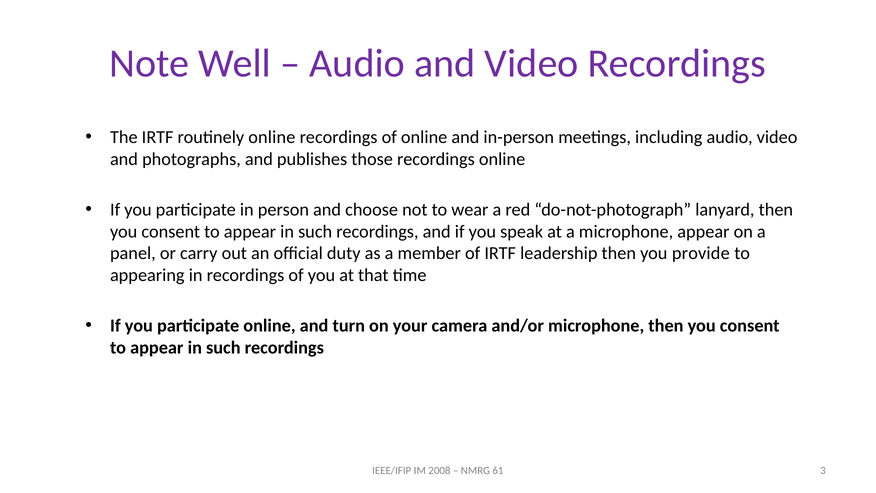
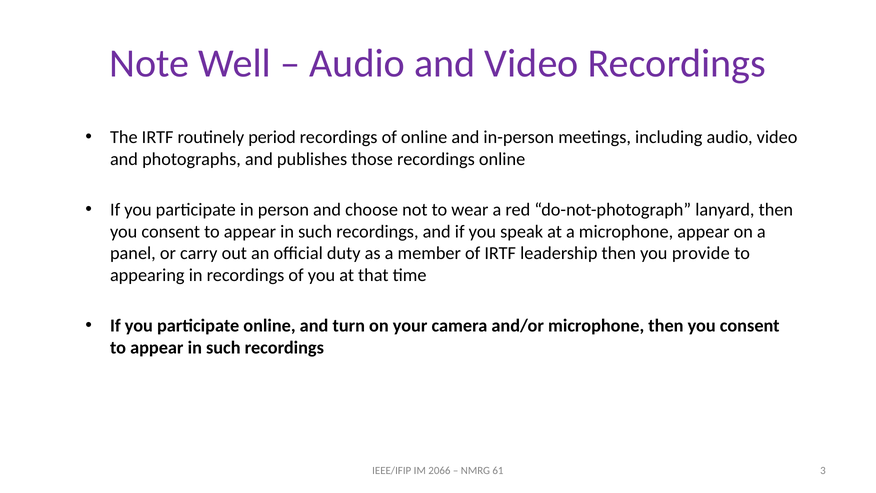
routinely online: online -> period
2008: 2008 -> 2066
